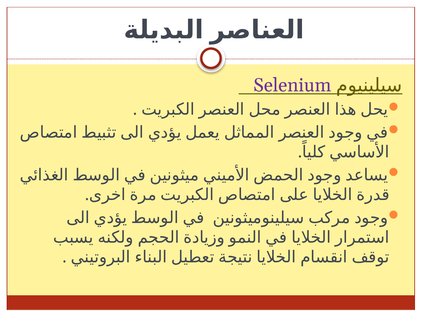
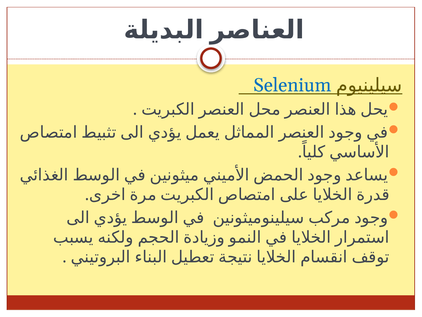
Selenium colour: purple -> blue
